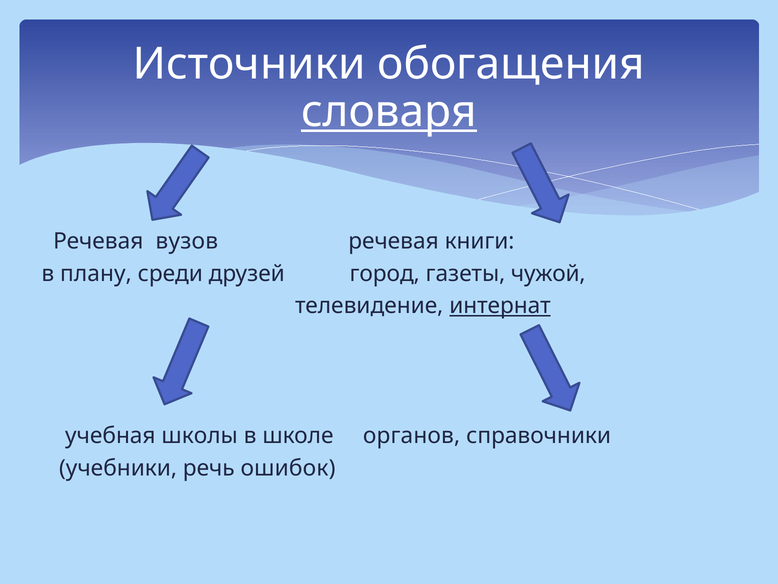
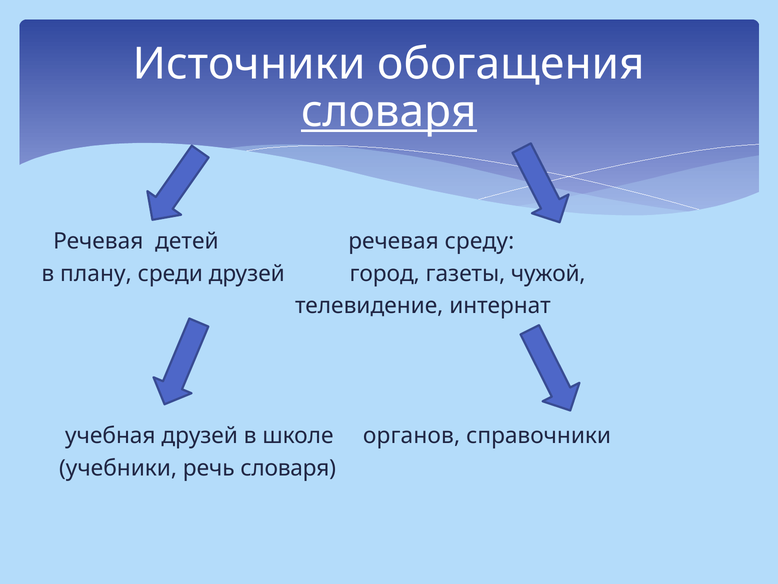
вузов: вузов -> детей
книги: книги -> среду
интернат underline: present -> none
учебная школы: школы -> друзей
речь ошибок: ошибок -> словаря
